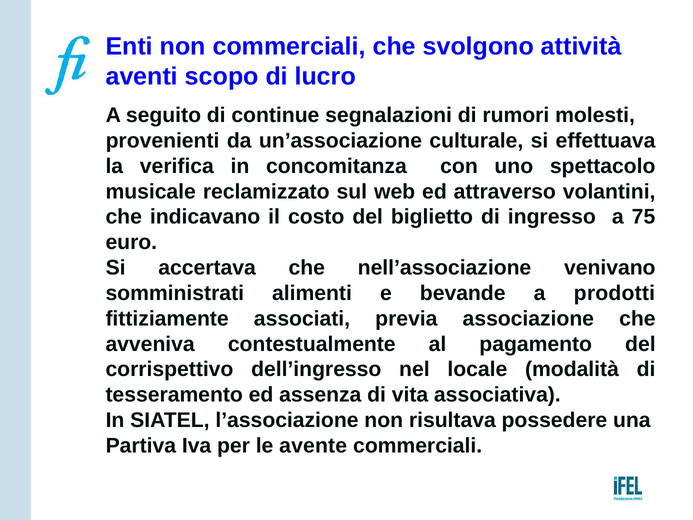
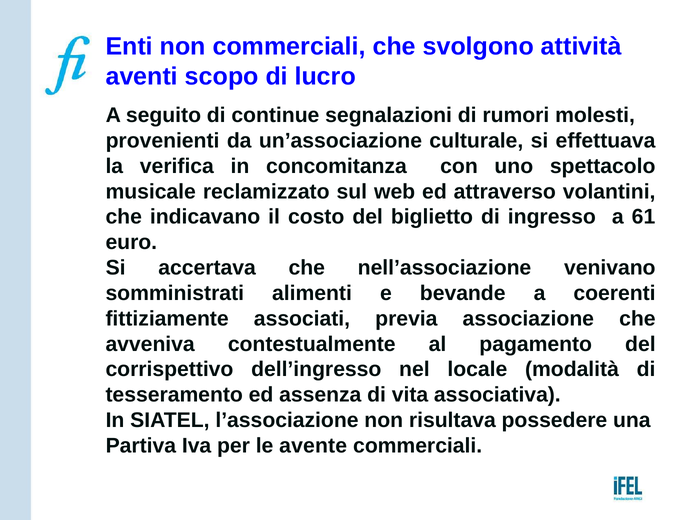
75: 75 -> 61
prodotti: prodotti -> coerenti
